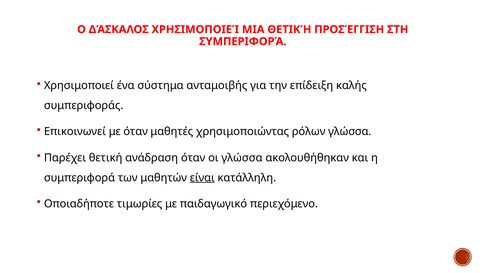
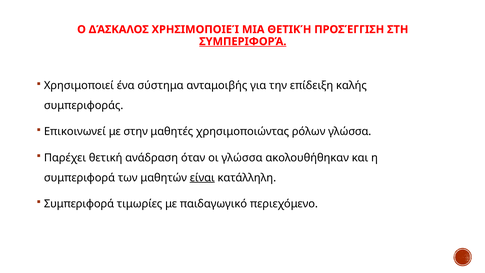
ΣΥΜΠΕΡΙΦΟΡΆ at (243, 41) underline: none -> present
με όταν: όταν -> στην
Οποιαδήποτε at (79, 204): Οποιαδήποτε -> Συμπεριφορά
